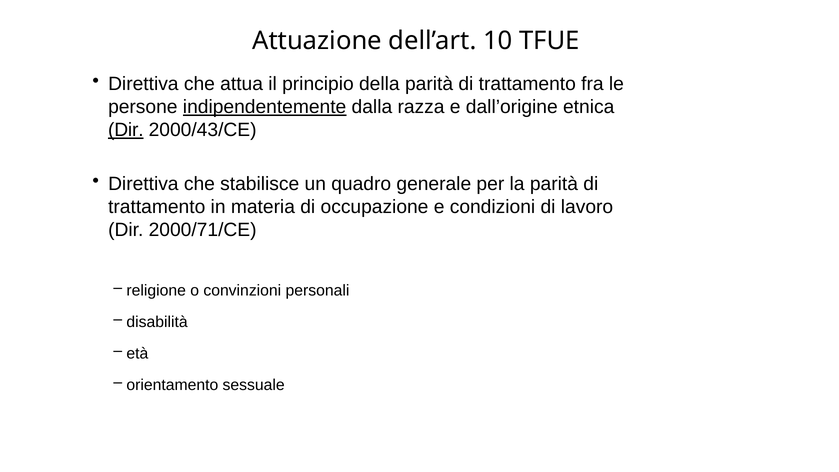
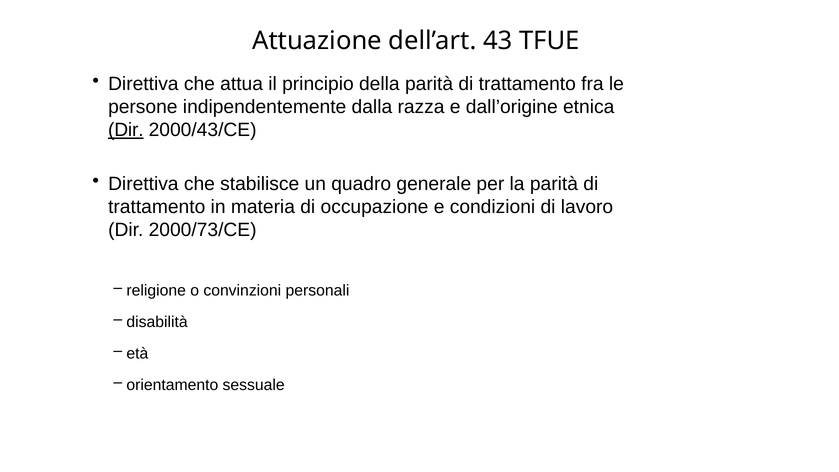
10: 10 -> 43
indipendentemente underline: present -> none
2000/71/CE: 2000/71/CE -> 2000/73/CE
